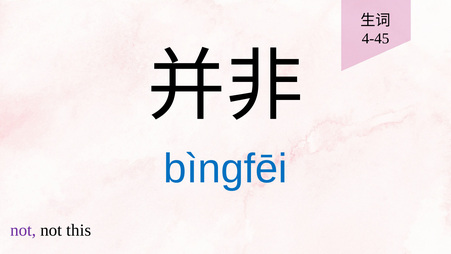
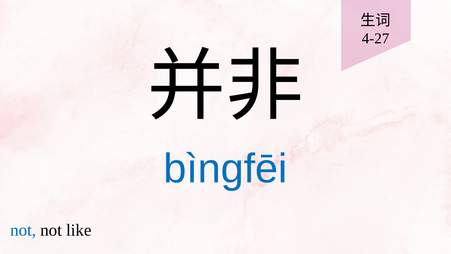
4-45: 4-45 -> 4-27
not at (23, 230) colour: purple -> blue
this: this -> like
